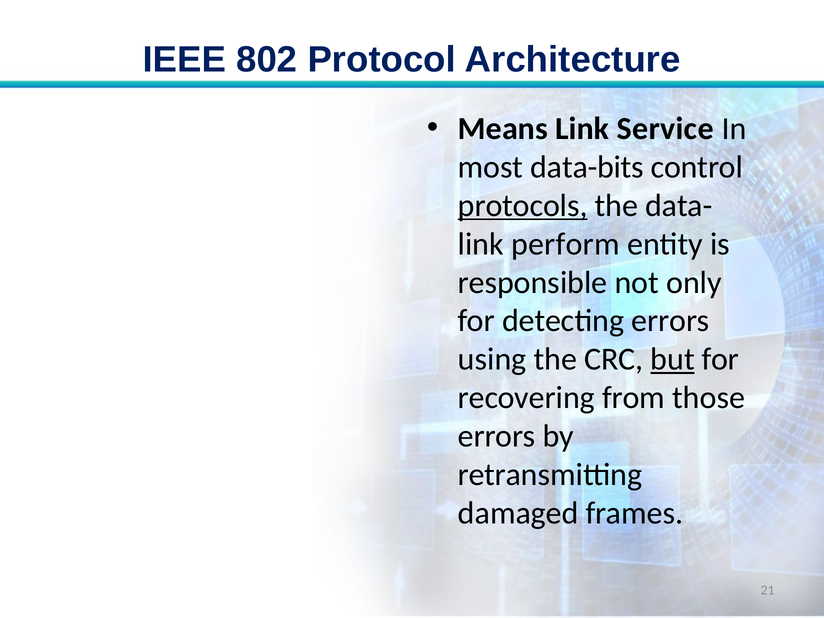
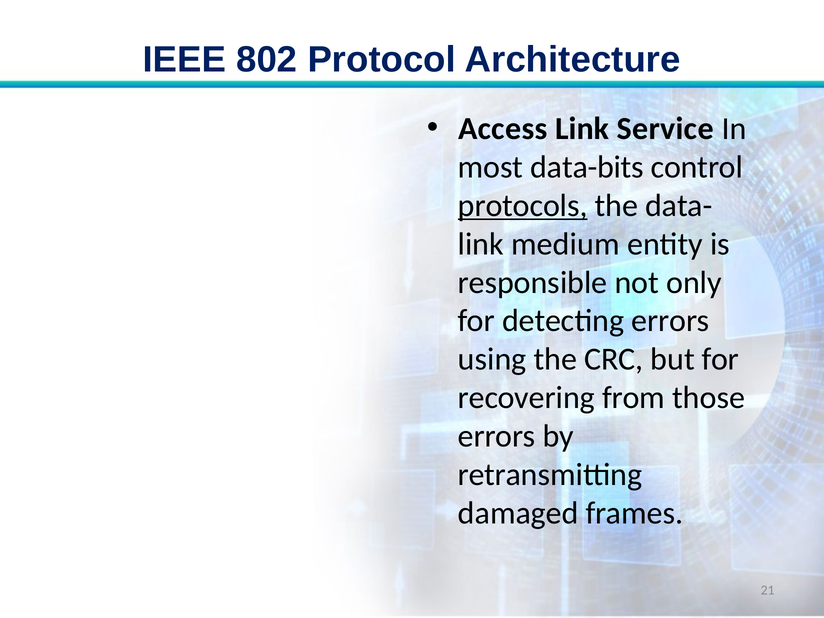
Means: Means -> Access
perform: perform -> medium
but underline: present -> none
